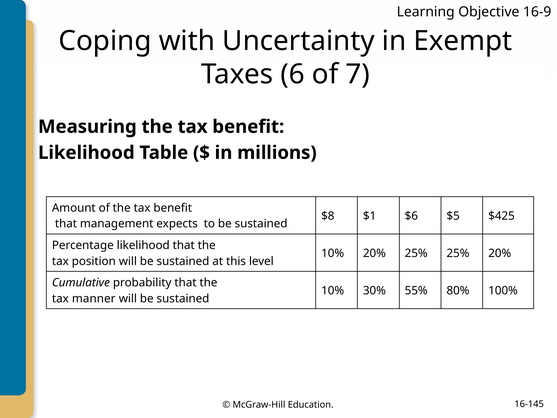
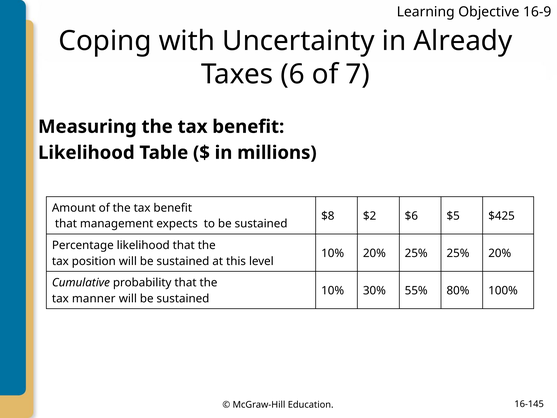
Exempt: Exempt -> Already
$1: $1 -> $2
